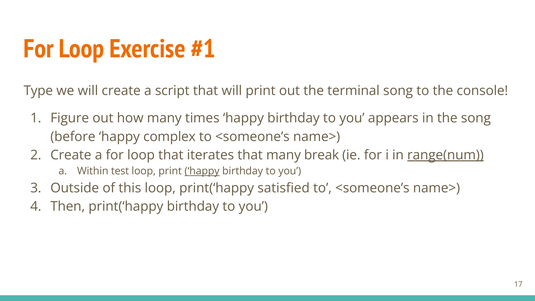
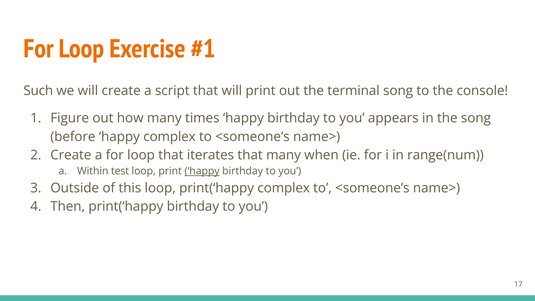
Type: Type -> Such
break: break -> when
range(num underline: present -> none
print(‘happy satisfied: satisfied -> complex
